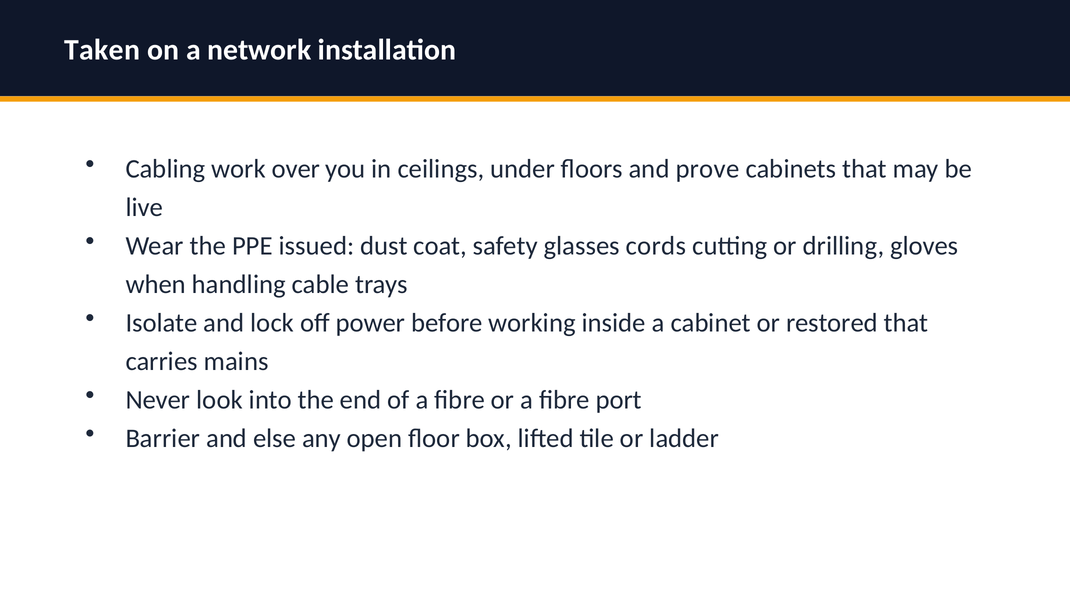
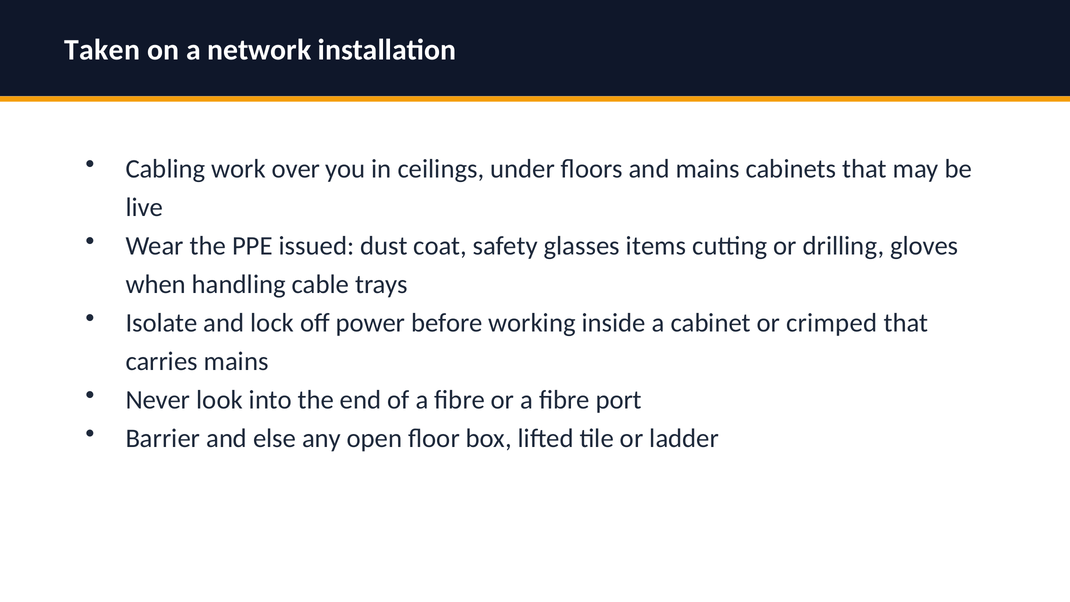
and prove: prove -> mains
cords: cords -> items
restored: restored -> crimped
